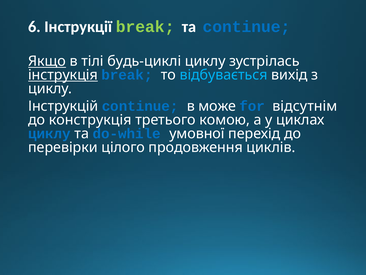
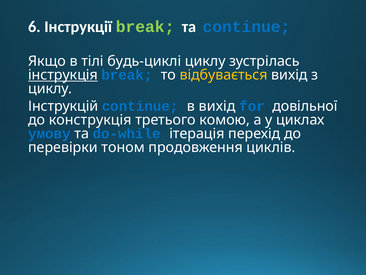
Якщо underline: present -> none
відбувається colour: light blue -> yellow
в може: може -> вихід
відсутнім: відсутнім -> довільної
циклу at (49, 133): циклу -> умову
умовної: умовної -> ітерація
цілого: цілого -> тоном
